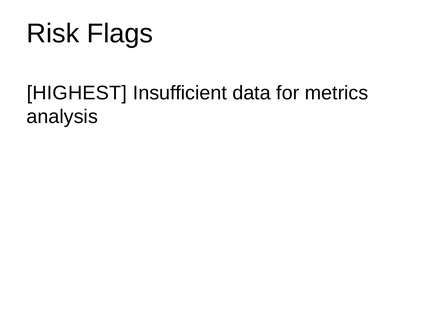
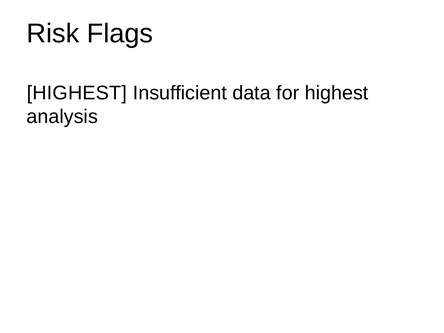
for metrics: metrics -> highest
